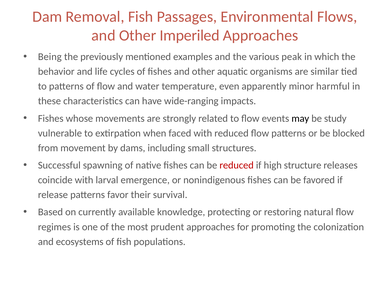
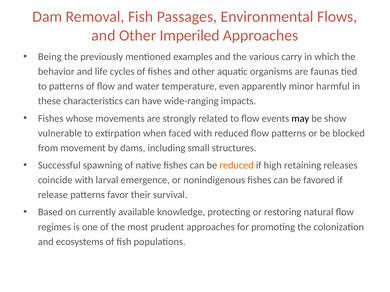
peak: peak -> carry
similar: similar -> faunas
study: study -> show
reduced at (237, 166) colour: red -> orange
structure: structure -> retaining
